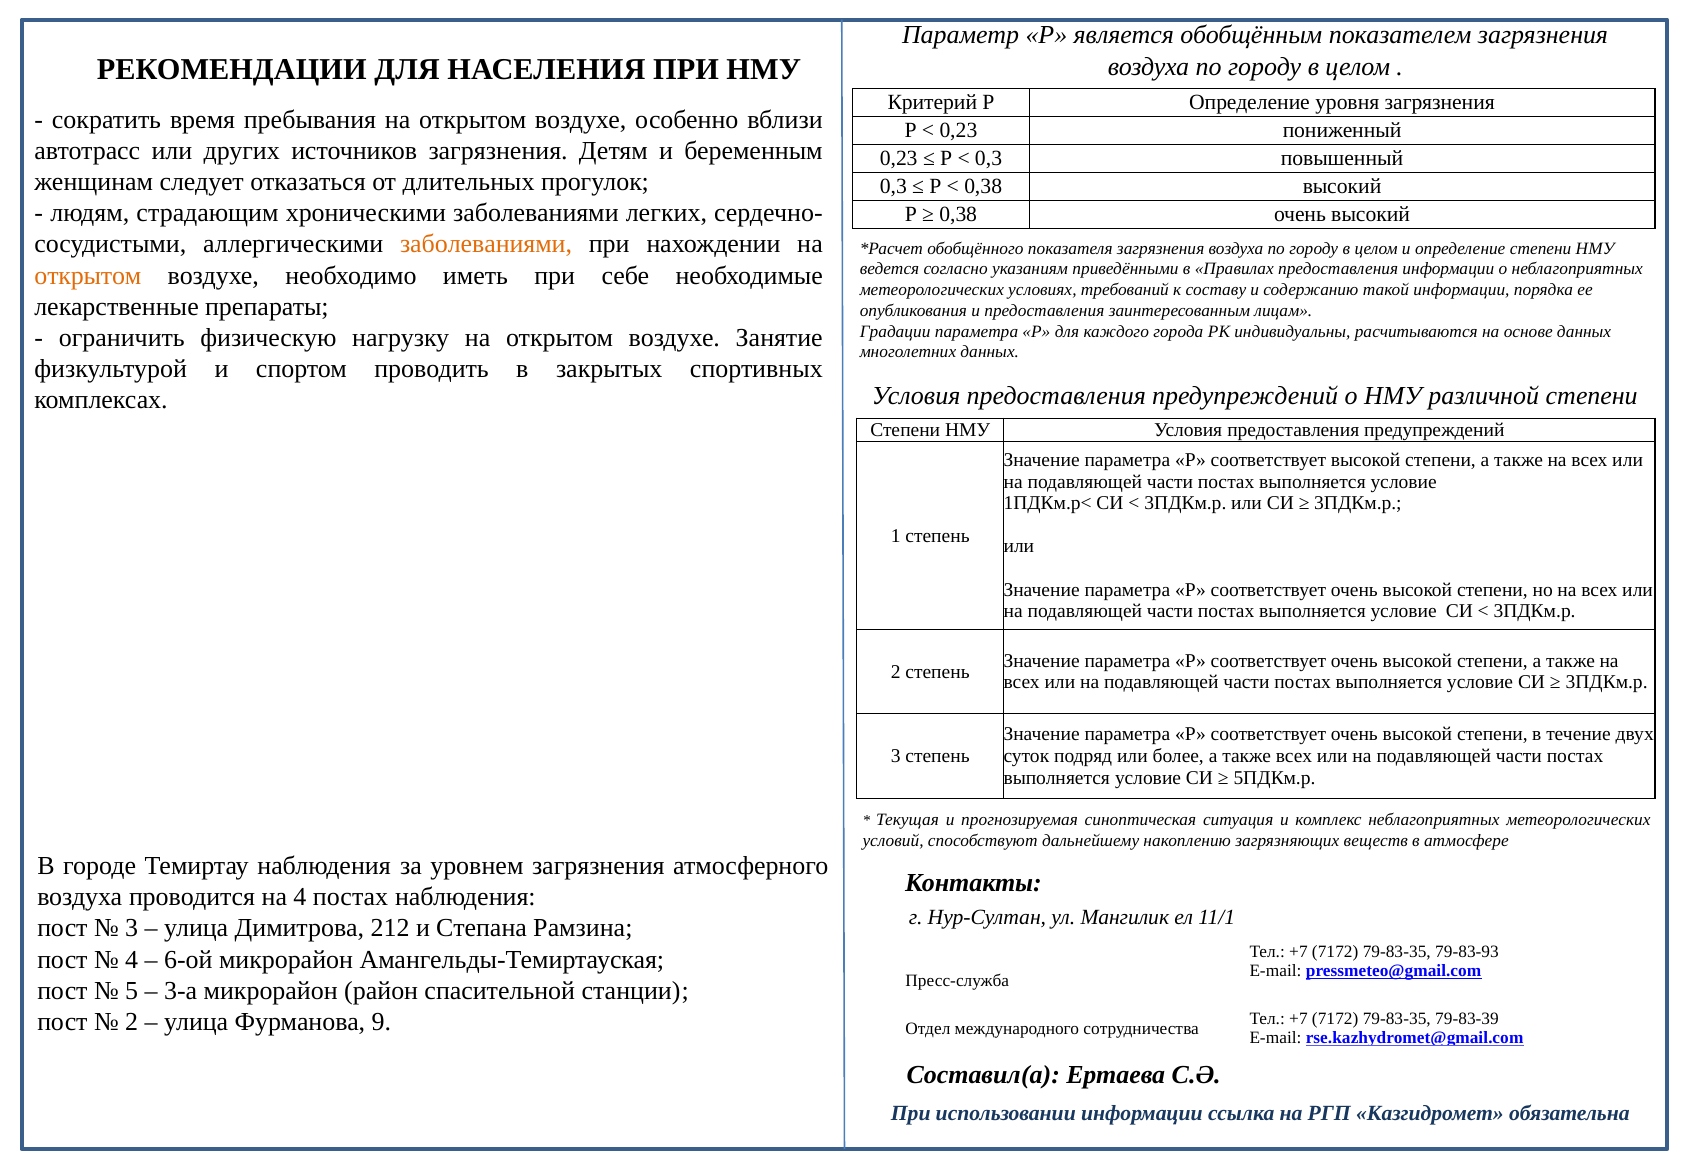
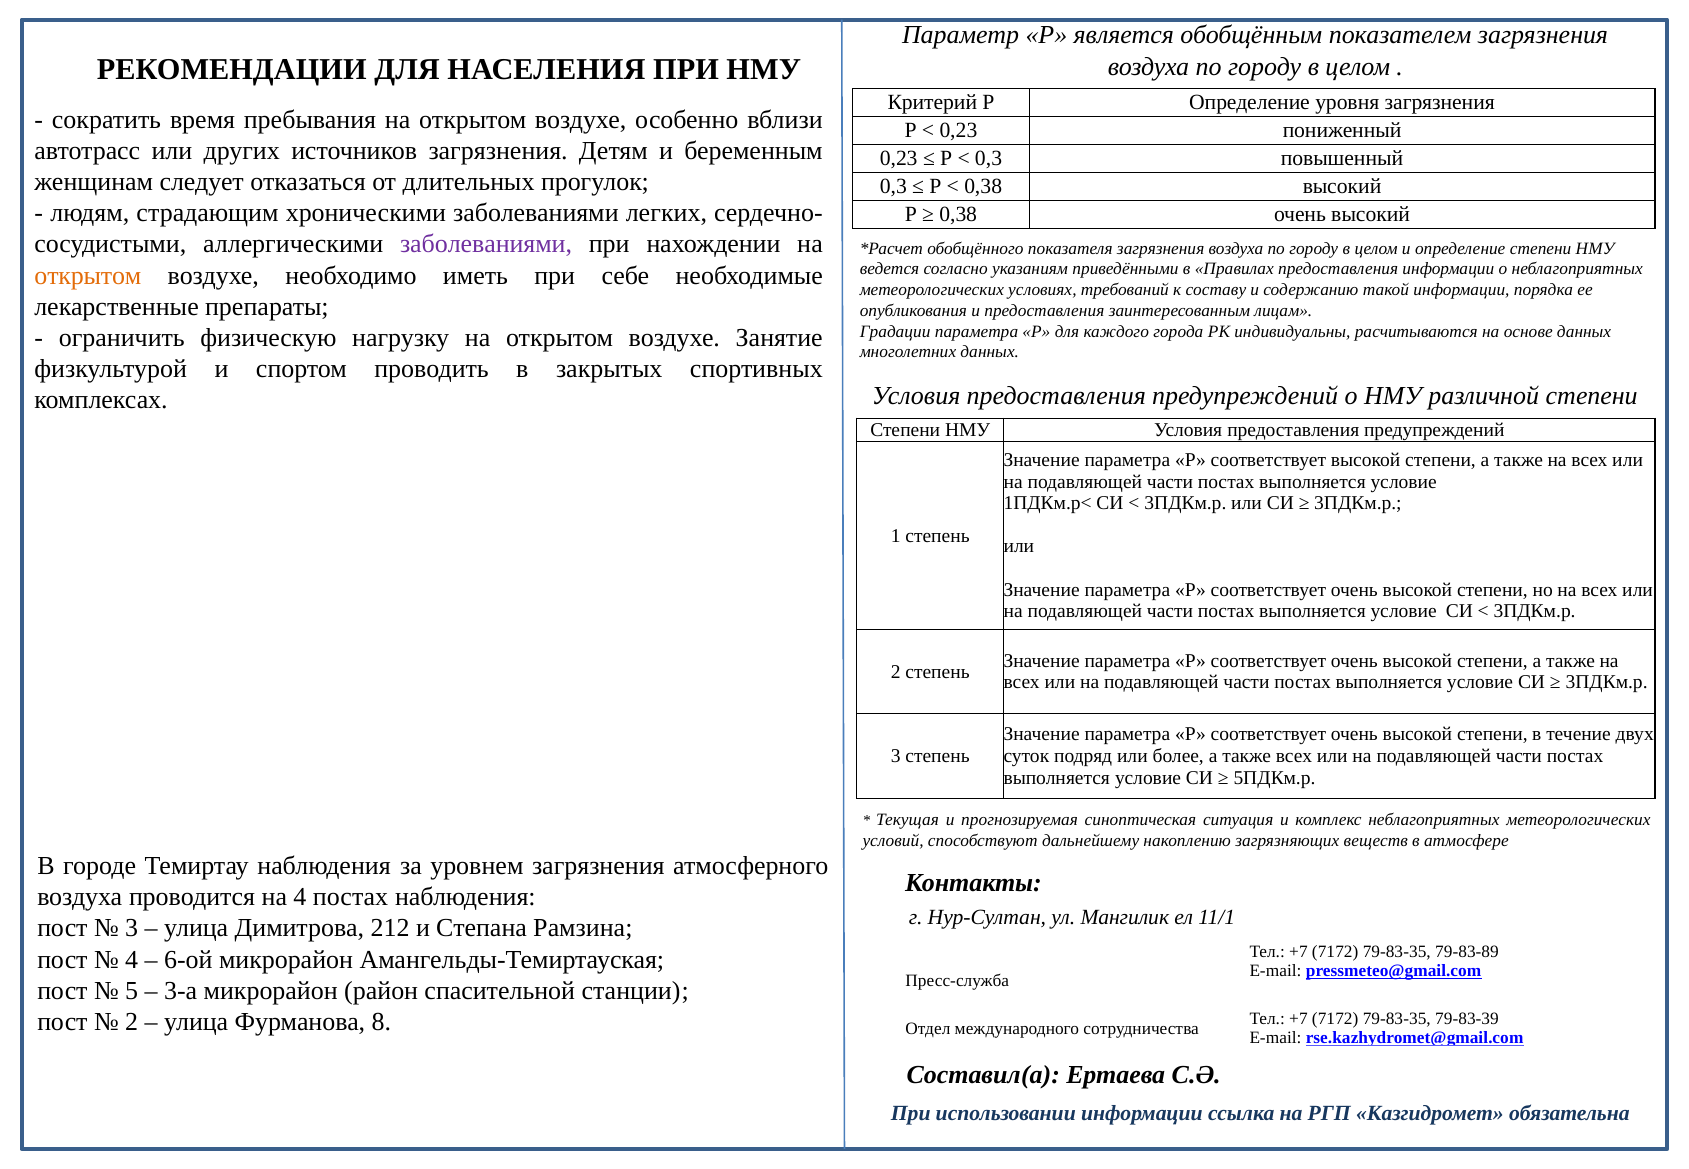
заболеваниями at (486, 244) colour: orange -> purple
79-83-93: 79-83-93 -> 79-83-89
9: 9 -> 8
